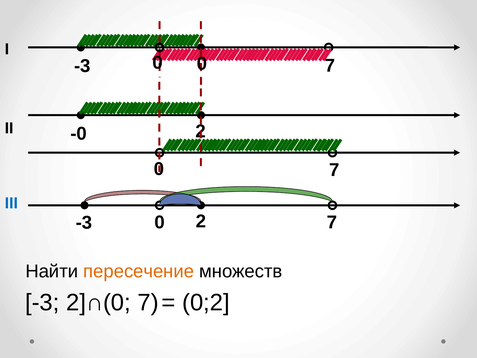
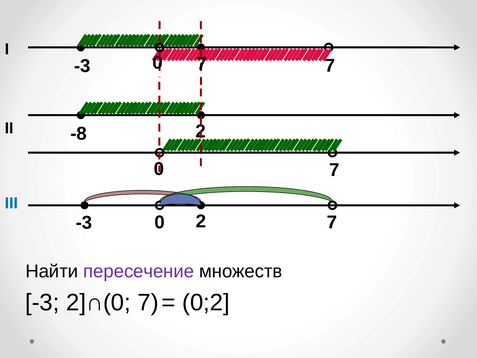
0 at (202, 64): 0 -> 7
-0: -0 -> -8
пересечение colour: orange -> purple
